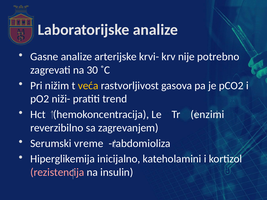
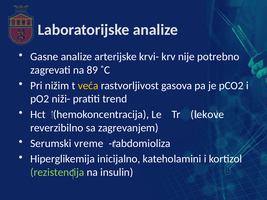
30: 30 -> 89
enzimi: enzimi -> lekove
rezistencija colour: pink -> light green
